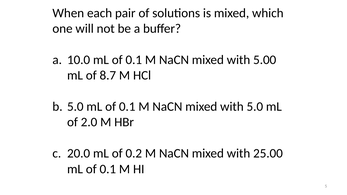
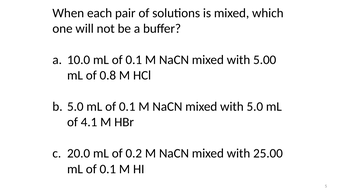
8.7: 8.7 -> 0.8
2.0: 2.0 -> 4.1
